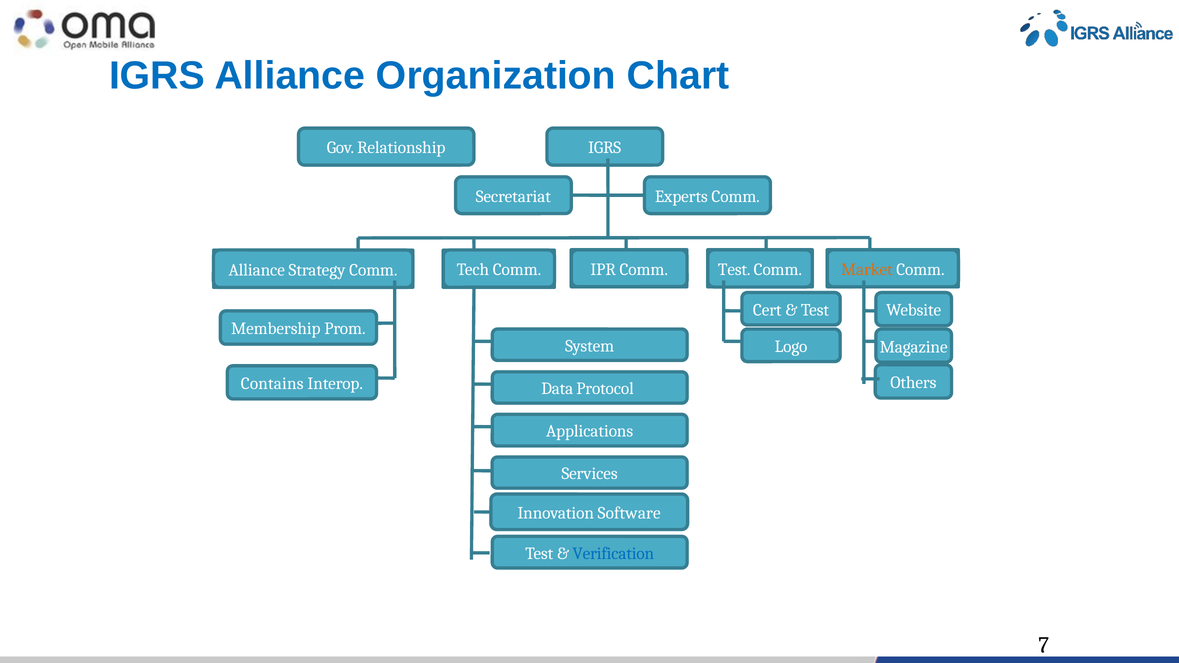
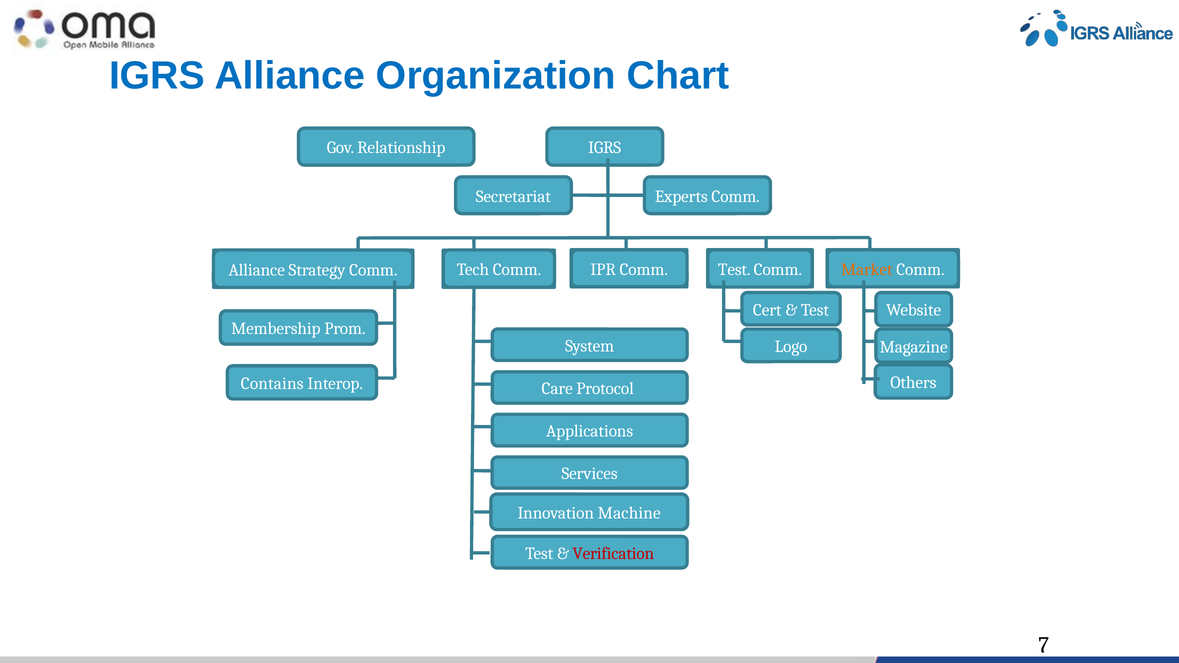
Data: Data -> Care
Software: Software -> Machine
Verification colour: blue -> red
